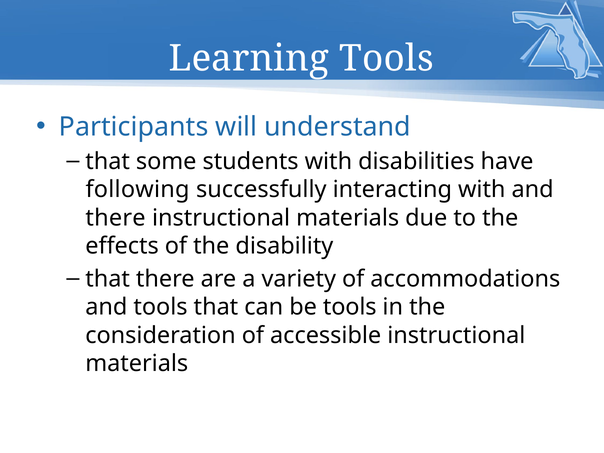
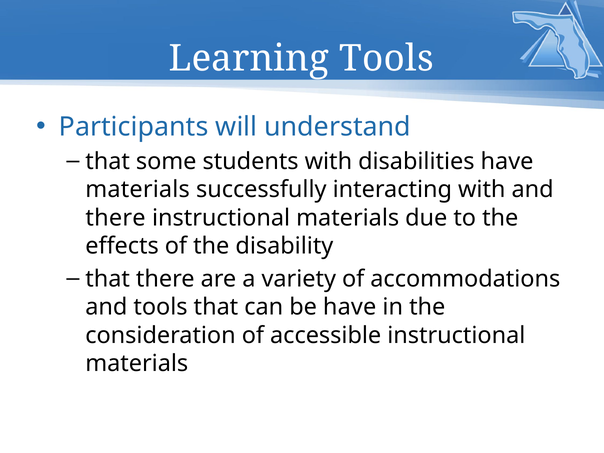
following at (138, 190): following -> materials
be tools: tools -> have
